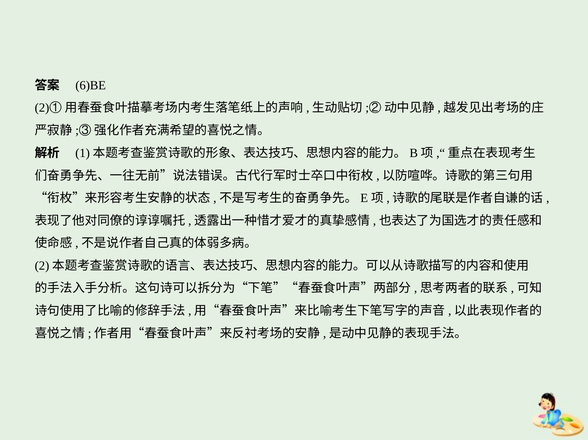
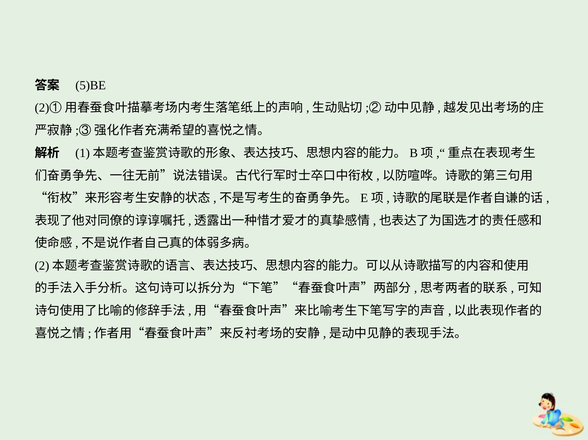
6)BE: 6)BE -> 5)BE
